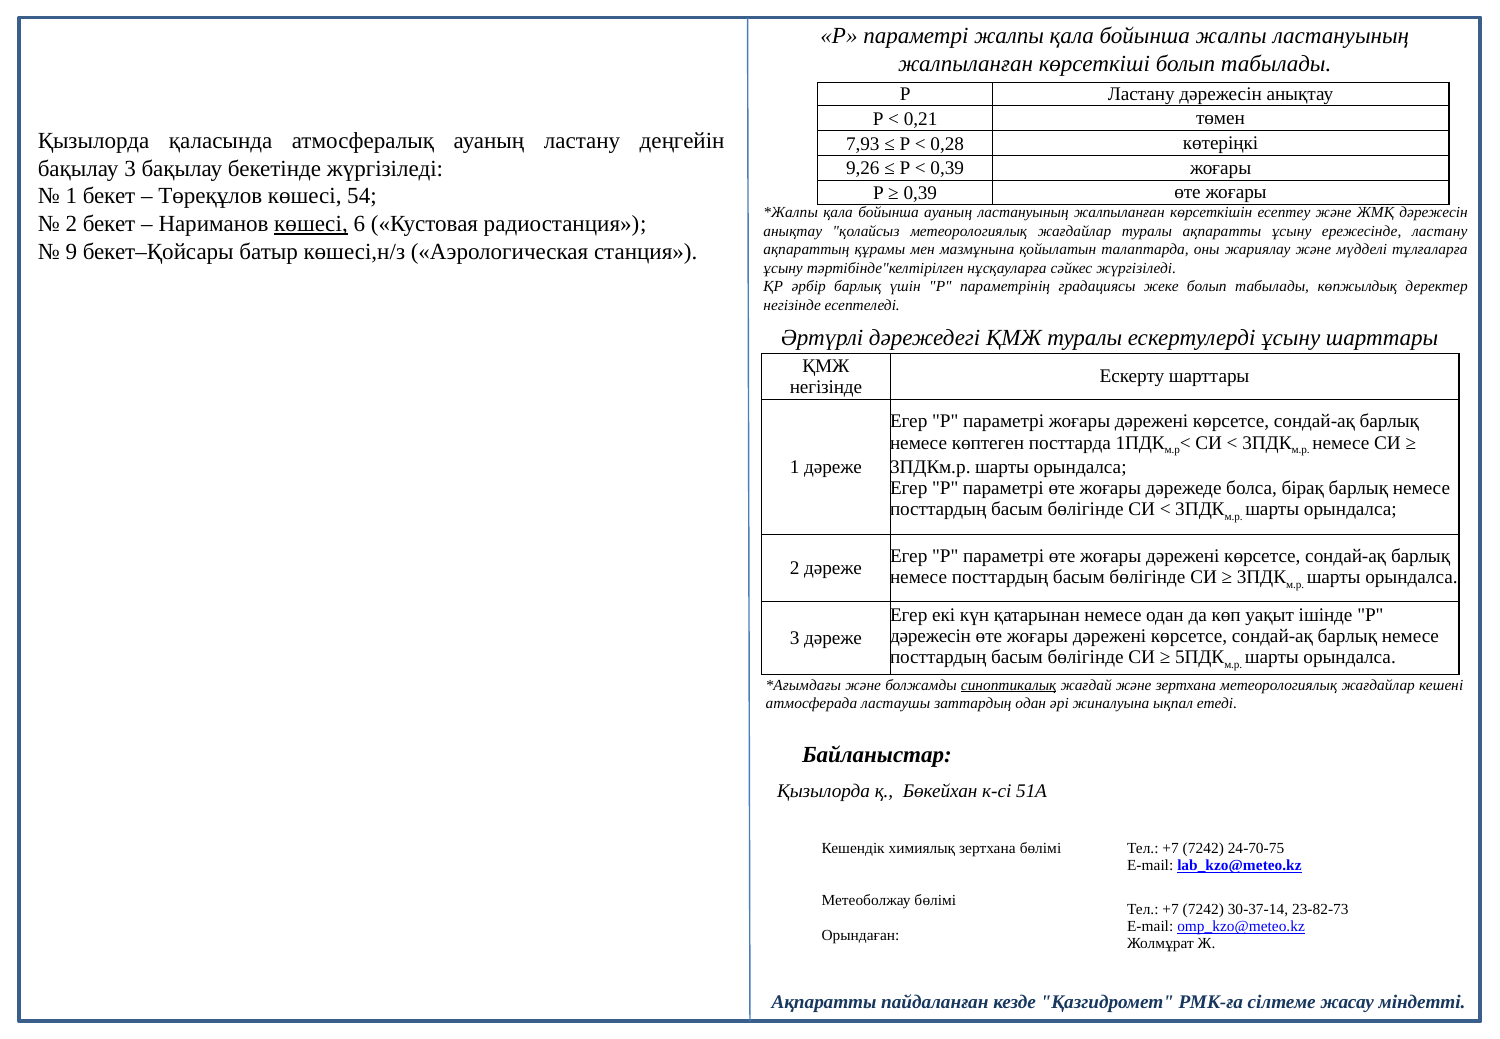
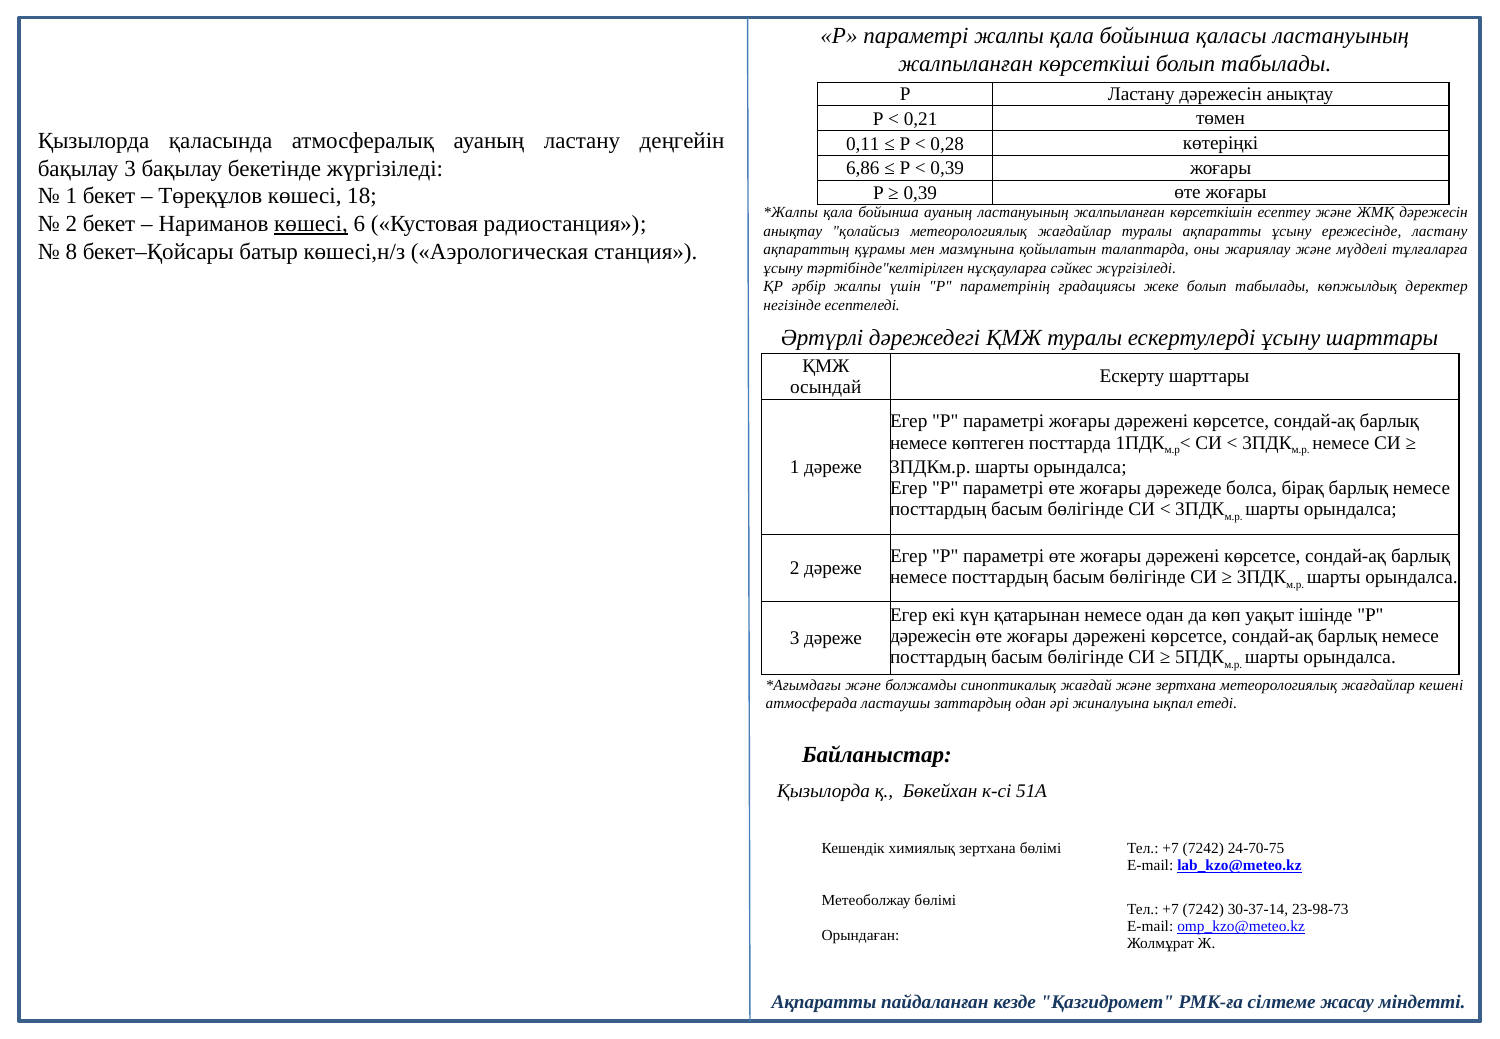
бойынша жалпы: жалпы -> қаласы
7,93: 7,93 -> 0,11
9,26: 9,26 -> 6,86
54: 54 -> 18
9: 9 -> 8
әрбір барлық: барлық -> жалпы
негізінде at (826, 387): негізінде -> осындай
синоптикалық underline: present -> none
23-82-73: 23-82-73 -> 23-98-73
